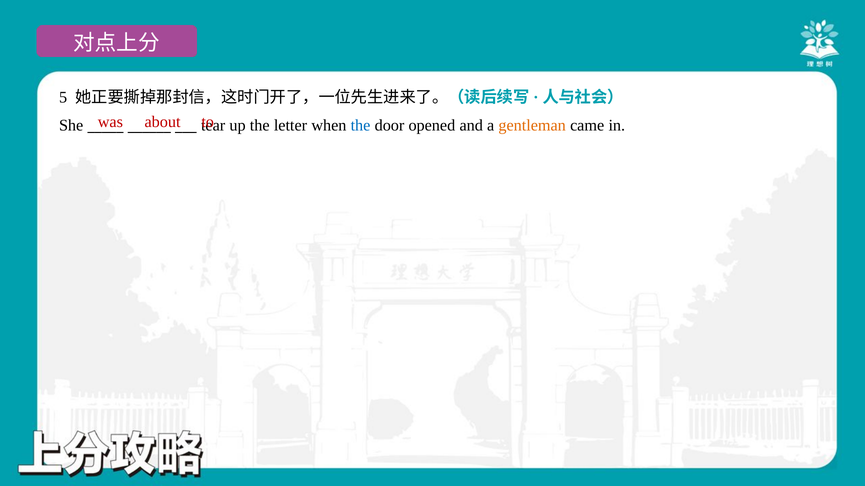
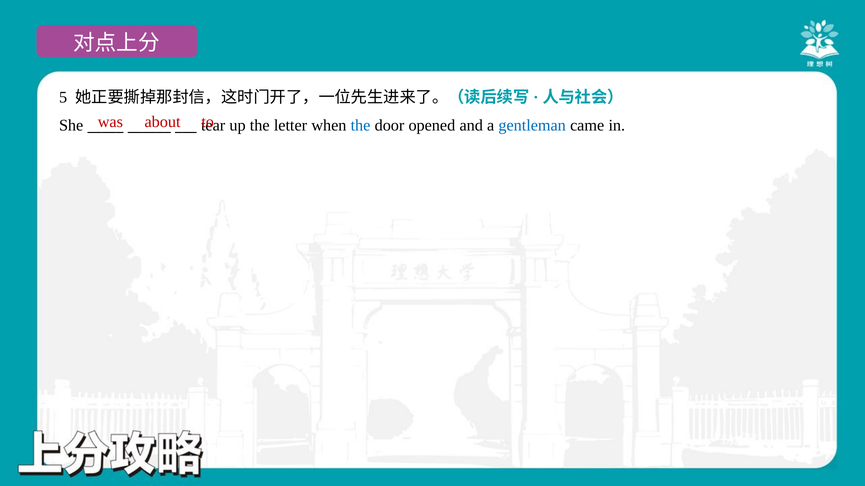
gentleman colour: orange -> blue
